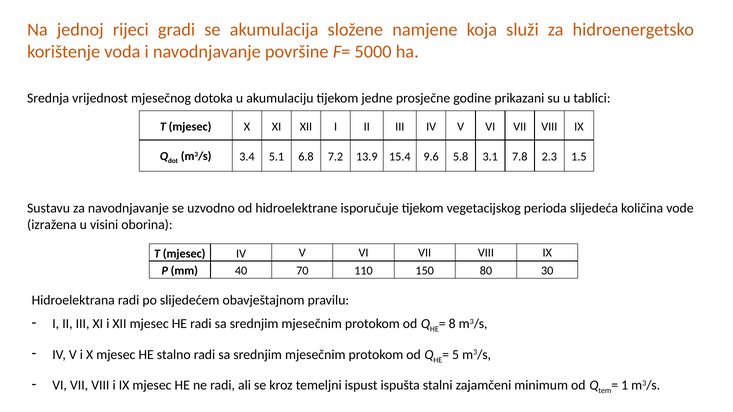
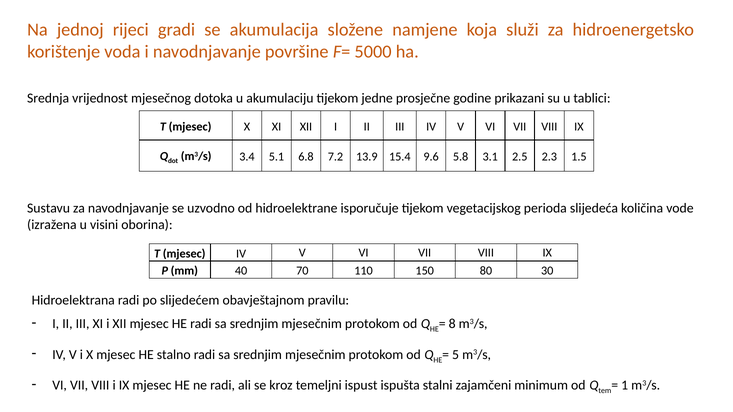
7.8: 7.8 -> 2.5
